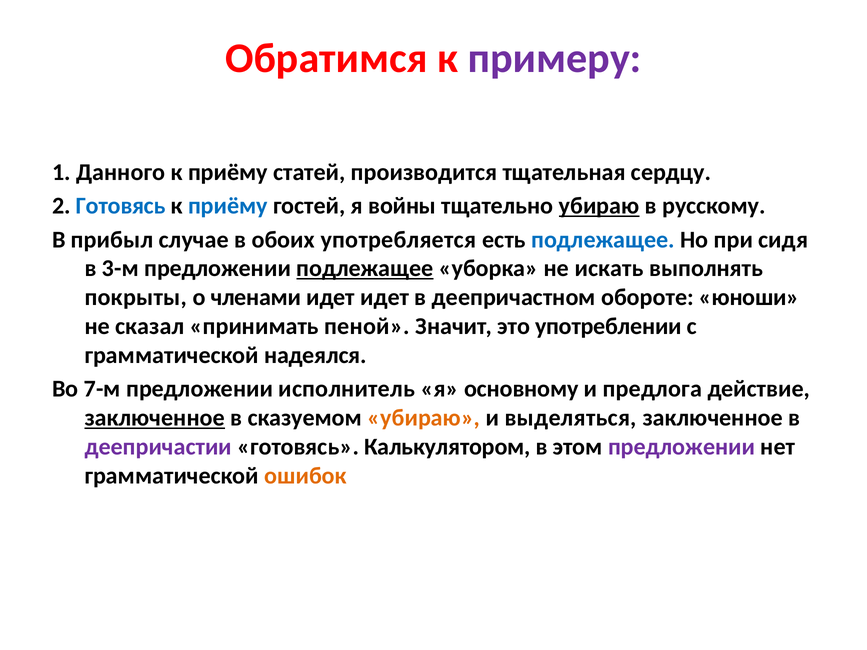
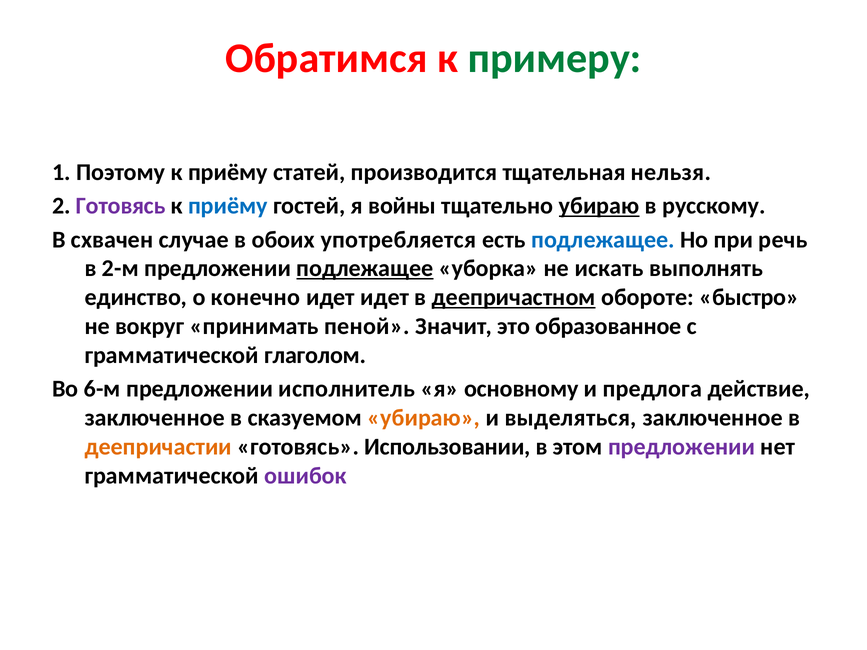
примеру colour: purple -> green
Данного: Данного -> Поэтому
сердцу: сердцу -> нельзя
Готовясь at (121, 206) colour: blue -> purple
прибыл: прибыл -> схвачен
сидя: сидя -> речь
3-м: 3-м -> 2-м
покрыты: покрыты -> единство
членами: членами -> конечно
деепричастном underline: none -> present
юноши: юноши -> быстро
сказал: сказал -> вокруг
употреблении: употреблении -> образованное
надеялся: надеялся -> глаголом
7-м: 7-м -> 6-м
заключенное at (155, 418) underline: present -> none
деепричастии colour: purple -> orange
Калькулятором: Калькулятором -> Использовании
ошибок colour: orange -> purple
